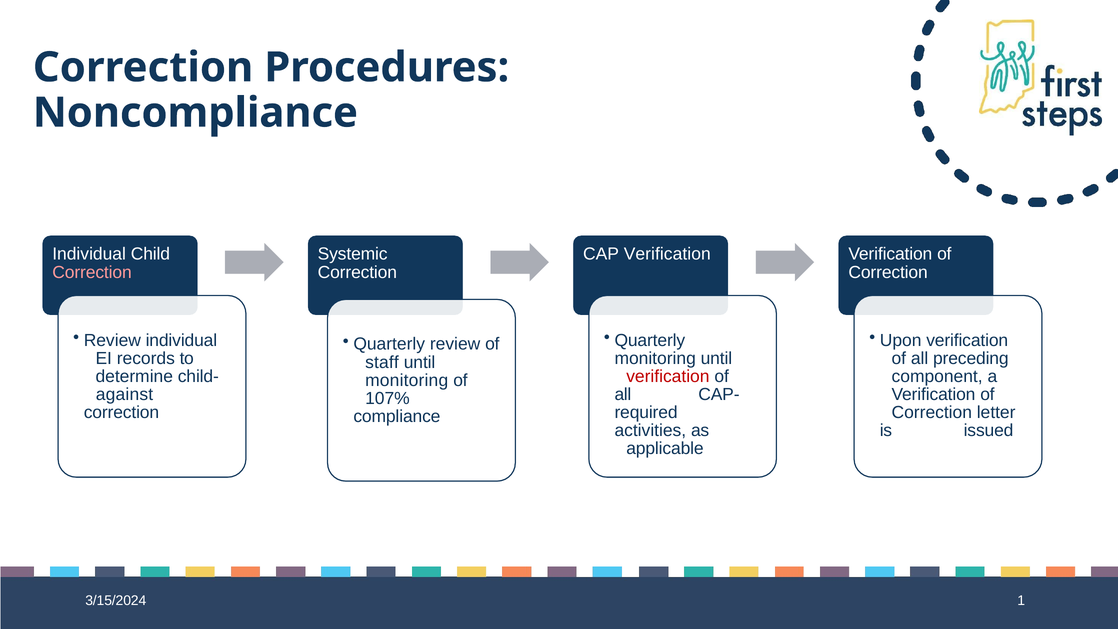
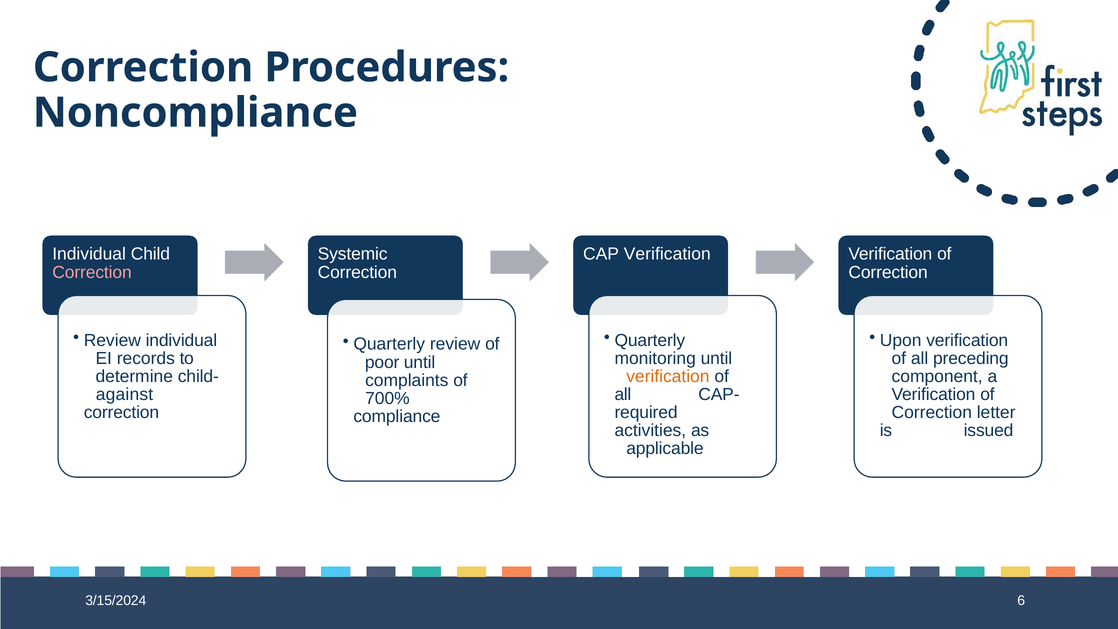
staff: staff -> poor
verification at (668, 376) colour: red -> orange
monitoring at (407, 380): monitoring -> complaints
107%: 107% -> 700%
1: 1 -> 6
